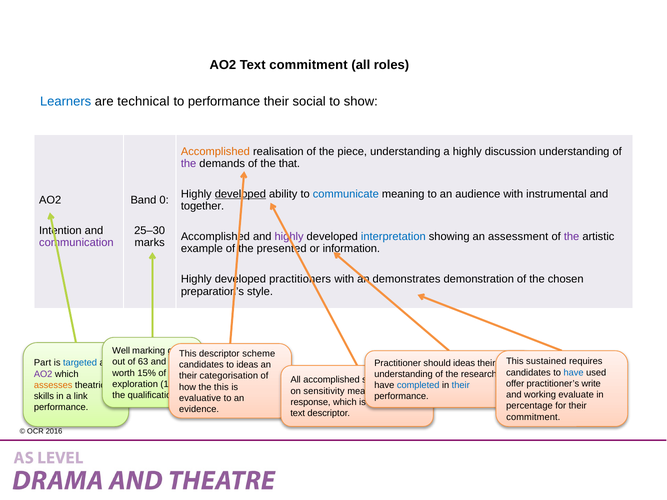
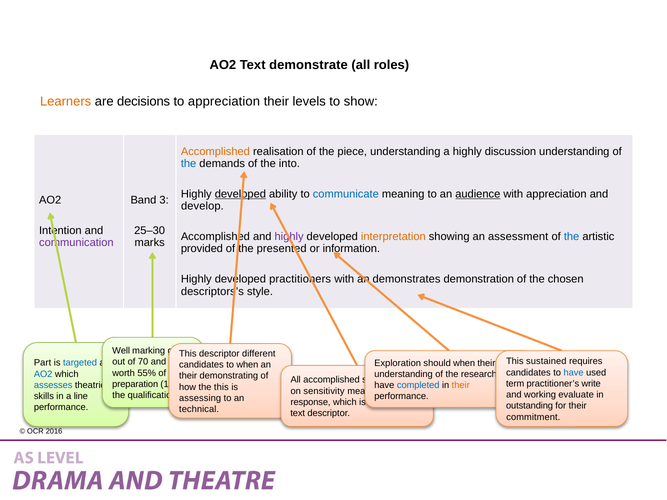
Text commitment: commitment -> demonstrate
Learners colour: blue -> orange
technical: technical -> decisions
to performance: performance -> appreciation
social: social -> levels
the at (189, 164) colour: purple -> blue
that: that -> into
audience underline: none -> present
with instrumental: instrumental -> appreciation
0: 0 -> 3
together: together -> develop
interpretation colour: blue -> orange
the at (572, 237) colour: purple -> blue
example: example -> provided
preparation’s: preparation’s -> descriptors’s
scheme: scheme -> different
63: 63 -> 70
Practitioner: Practitioner -> Exploration
should ideas: ideas -> when
to ideas: ideas -> when
worth 15%: 15% -> 55%
AO2 at (43, 374) colour: purple -> blue
categorisation: categorisation -> demonstrating
offer: offer -> term
exploration: exploration -> preparation
assesses colour: orange -> blue
their at (461, 385) colour: blue -> orange
link: link -> line
evaluative: evaluative -> assessing
percentage: percentage -> outstanding
evidence: evidence -> technical
